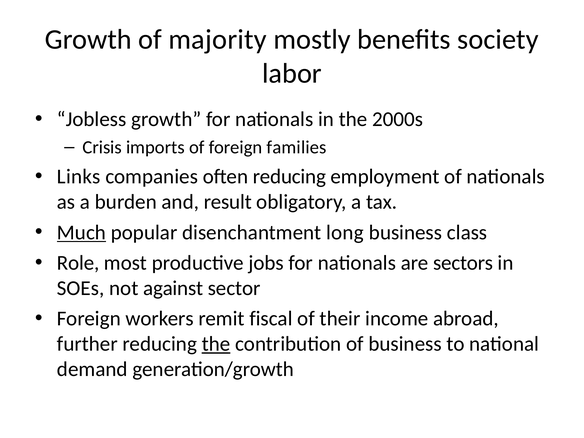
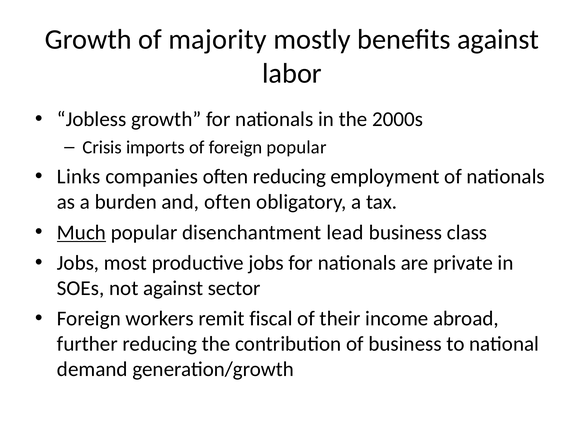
benefits society: society -> against
foreign families: families -> popular
and result: result -> often
long: long -> lead
Role at (78, 263): Role -> Jobs
sectors: sectors -> private
the at (216, 344) underline: present -> none
